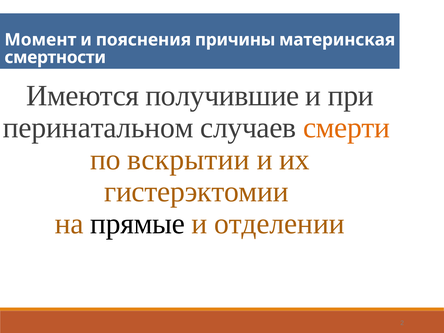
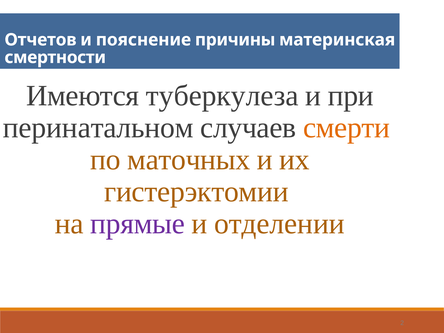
Момент: Момент -> Отчетов
пояснения: пояснения -> пояснение
получившие: получившие -> туберкулеза
вскрытии: вскрытии -> маточных
прямые colour: black -> purple
